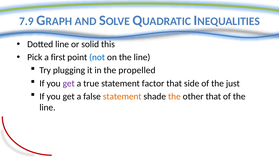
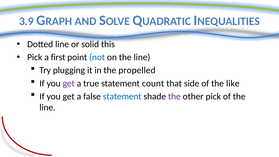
7.9: 7.9 -> 3.9
factor: factor -> count
just: just -> like
statement at (122, 96) colour: orange -> blue
the at (174, 96) colour: orange -> purple
other that: that -> pick
